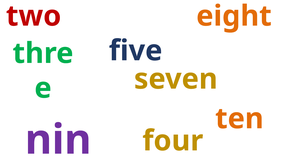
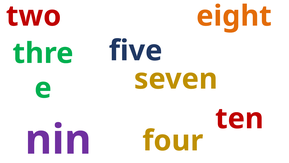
ten colour: orange -> red
